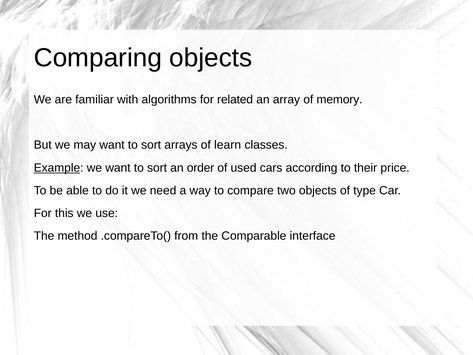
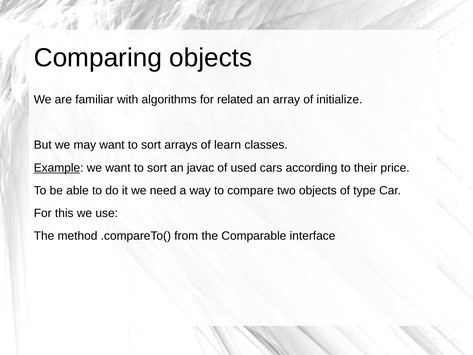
memory: memory -> initialize
order: order -> javac
